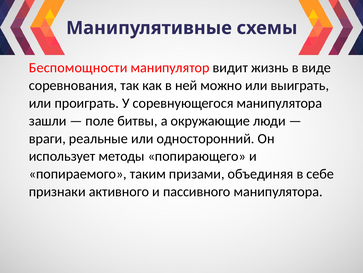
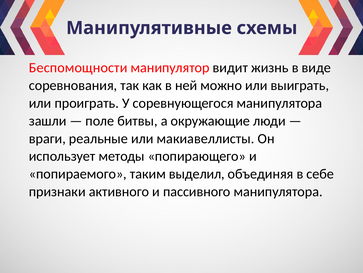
односторонний: односторонний -> макиавеллисты
призами: призами -> выделил
